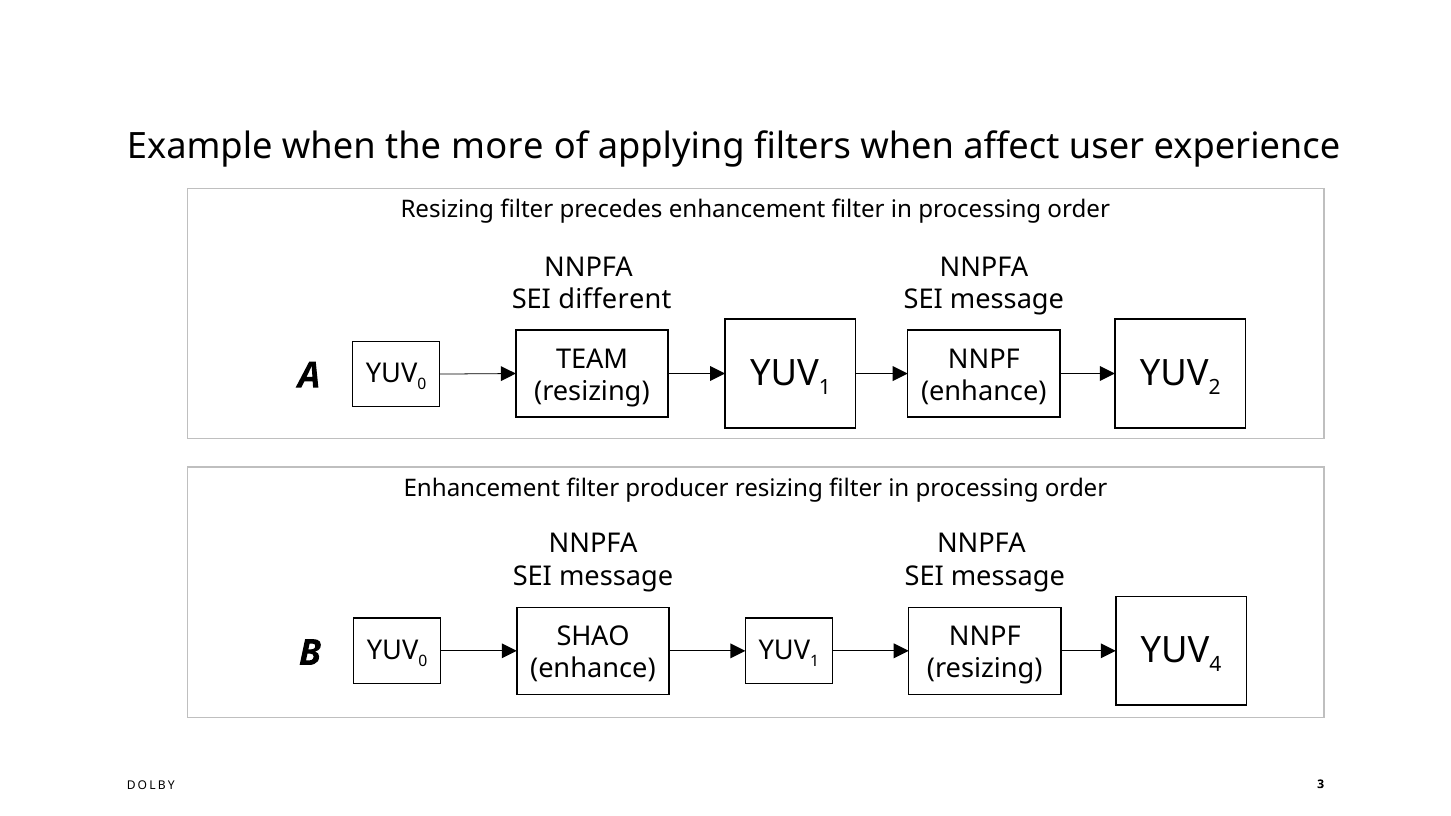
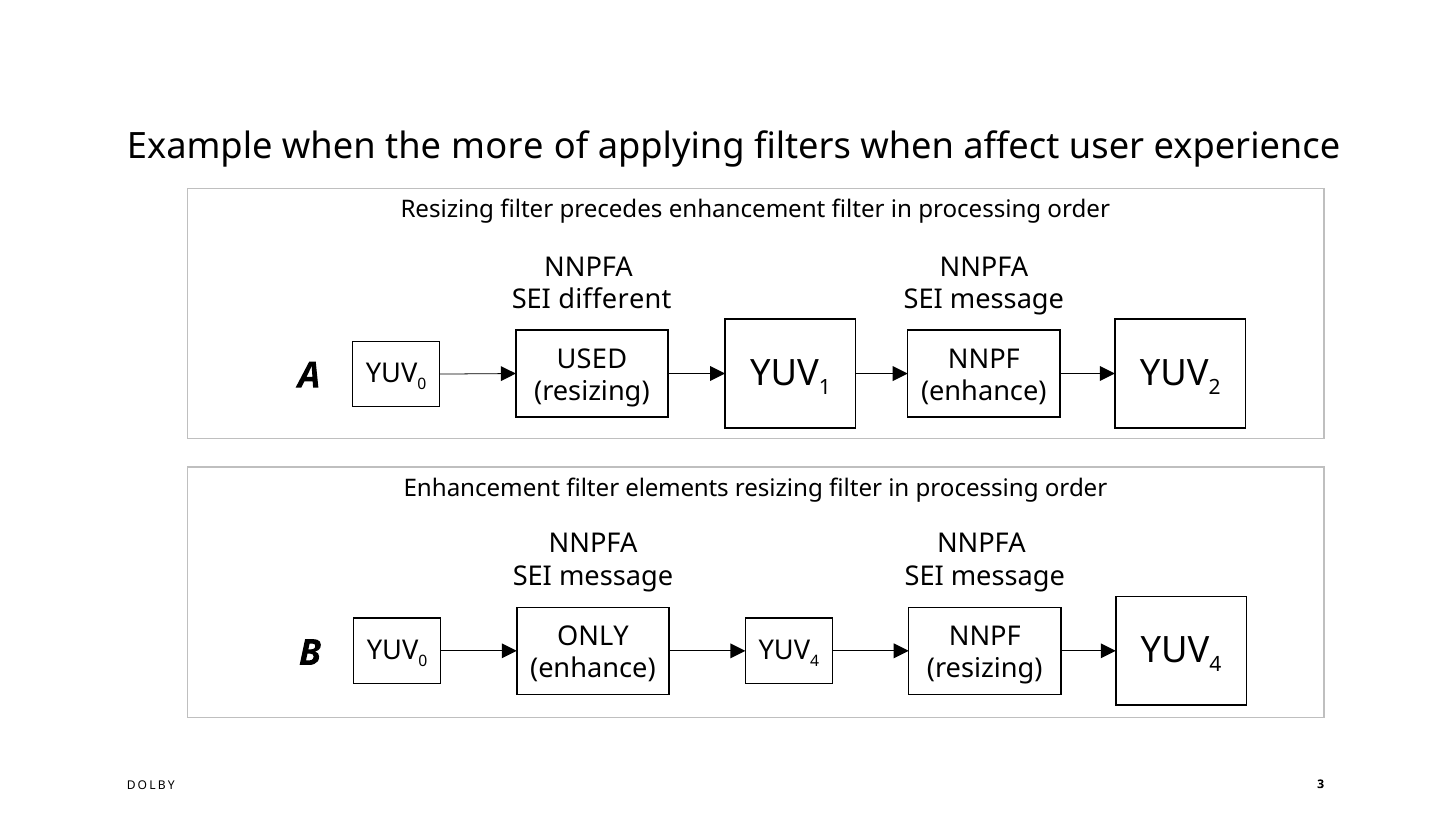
TEAM: TEAM -> USED
producer: producer -> elements
SHAO: SHAO -> ONLY
1 at (815, 661): 1 -> 4
